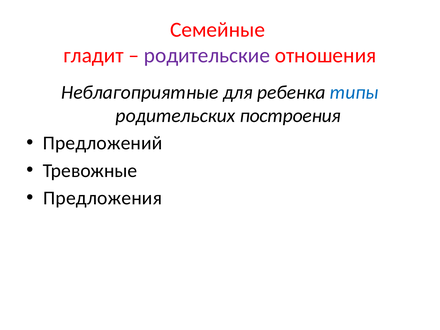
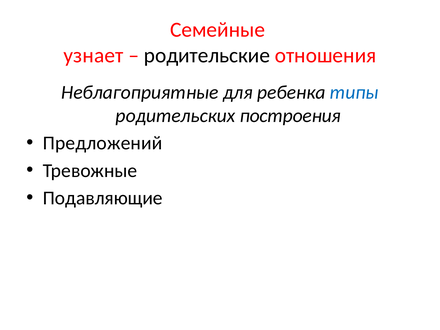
гладит: гладит -> узнает
родительские colour: purple -> black
Предложения: Предложения -> Подавляющие
